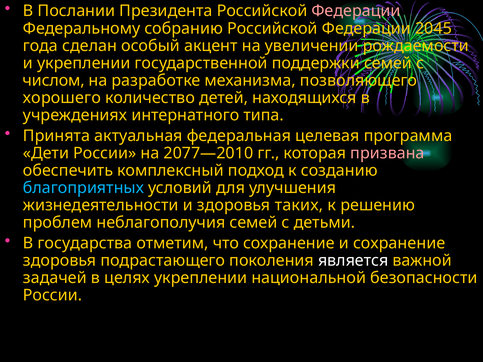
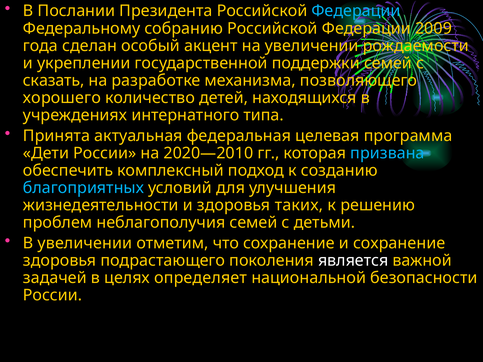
Федерации at (356, 11) colour: pink -> light blue
2045: 2045 -> 2009
числом: числом -> сказать
2077—2010: 2077—2010 -> 2020—2010
призвана colour: pink -> light blue
В государства: государства -> увеличении
целях укреплении: укреплении -> определяет
